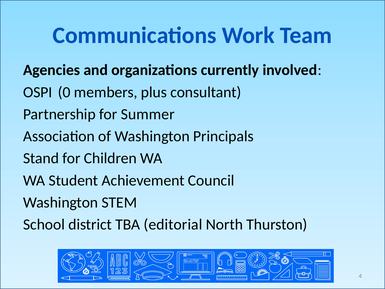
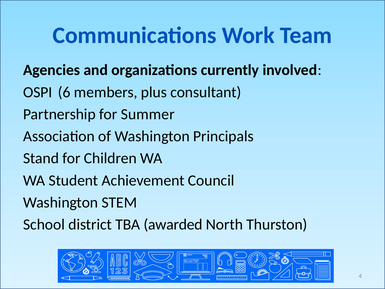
0: 0 -> 6
editorial: editorial -> awarded
